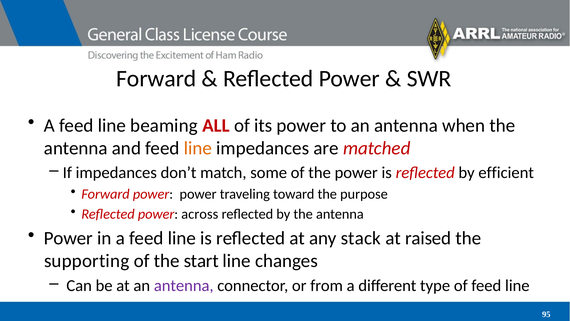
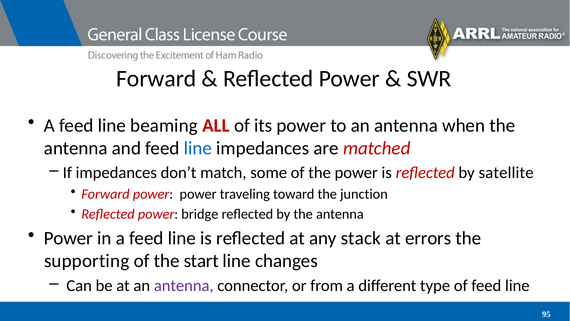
line at (198, 148) colour: orange -> blue
efficient: efficient -> satellite
purpose: purpose -> junction
across: across -> bridge
raised: raised -> errors
